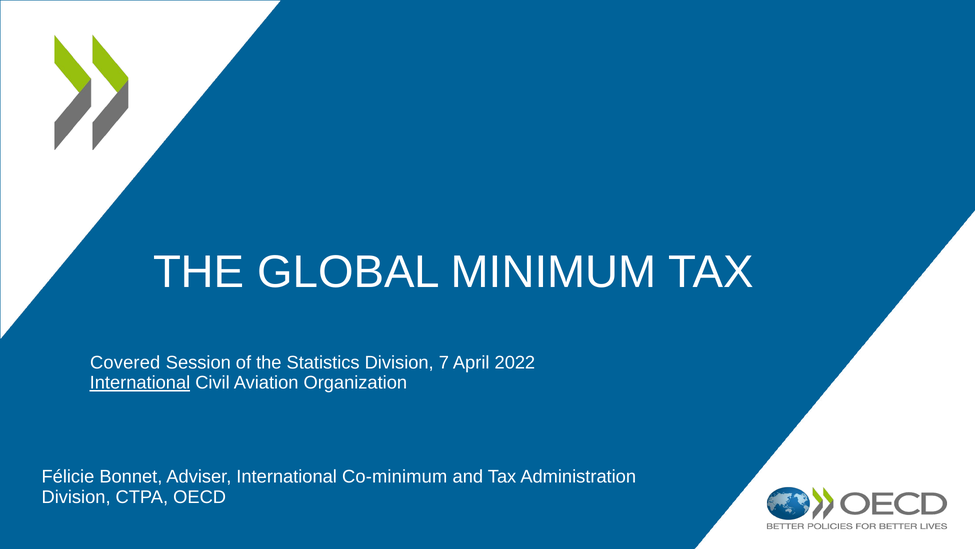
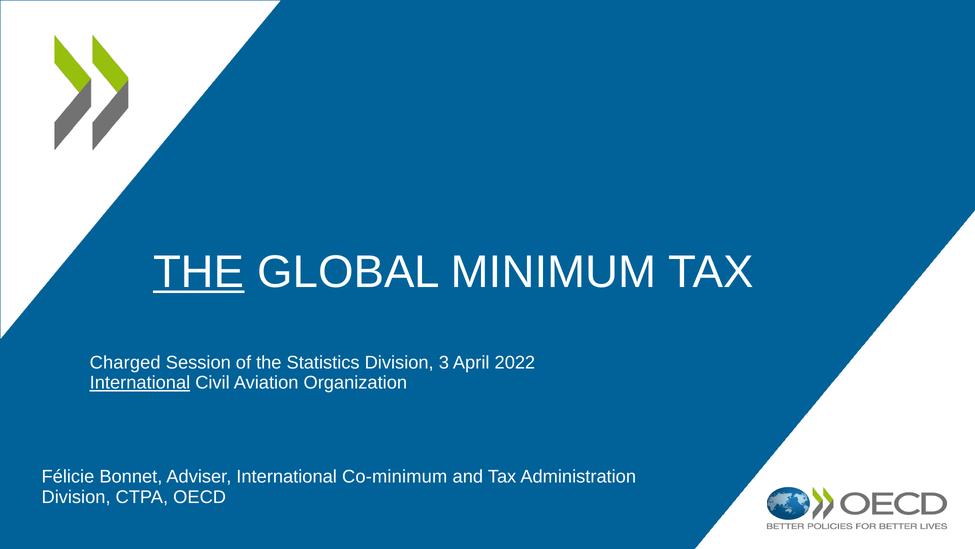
THE at (199, 272) underline: none -> present
Covered: Covered -> Charged
7: 7 -> 3
